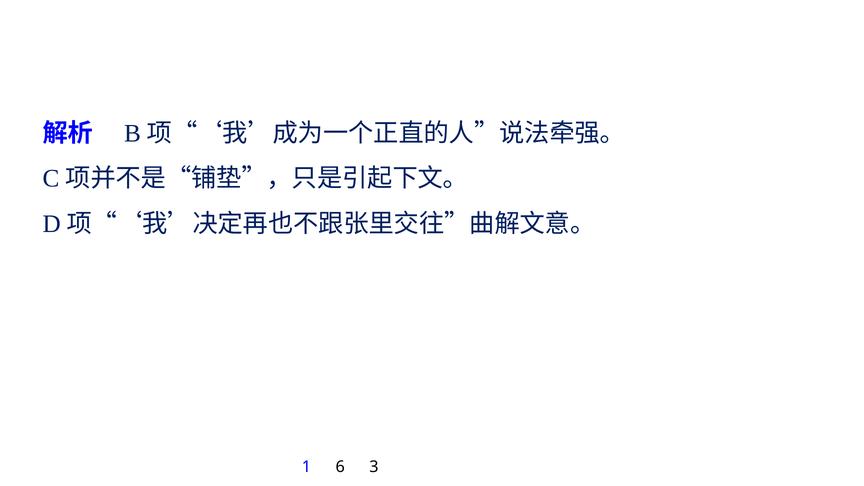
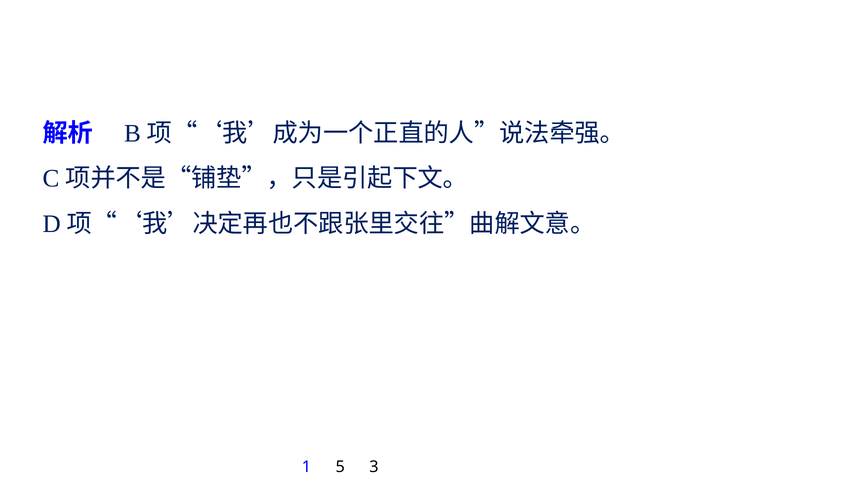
6: 6 -> 5
